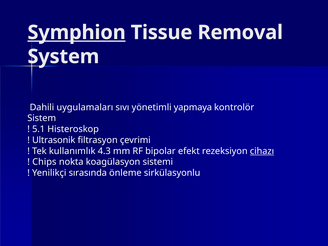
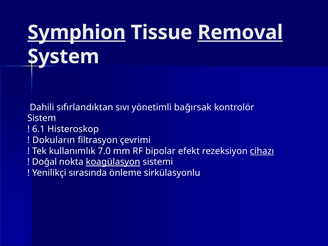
Removal underline: none -> present
uygulamaları: uygulamaları -> sıfırlandıktan
yapmaya: yapmaya -> bağırsak
5.1: 5.1 -> 6.1
Ultrasonik: Ultrasonik -> Dokuların
4.3: 4.3 -> 7.0
Chips: Chips -> Doğal
koagülasyon underline: none -> present
